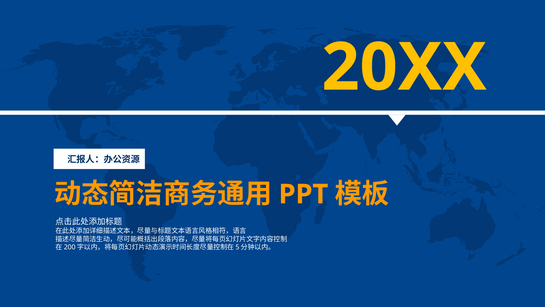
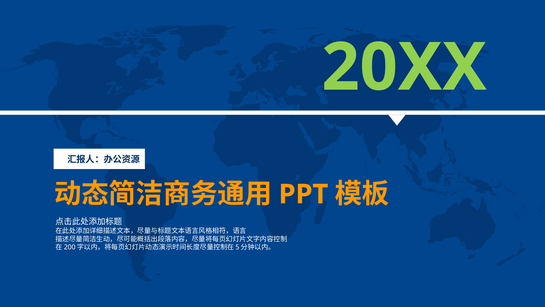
20XX colour: yellow -> light green
